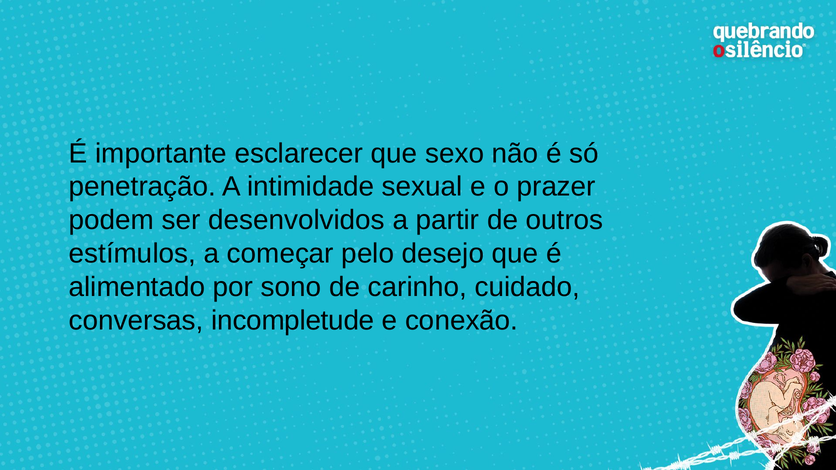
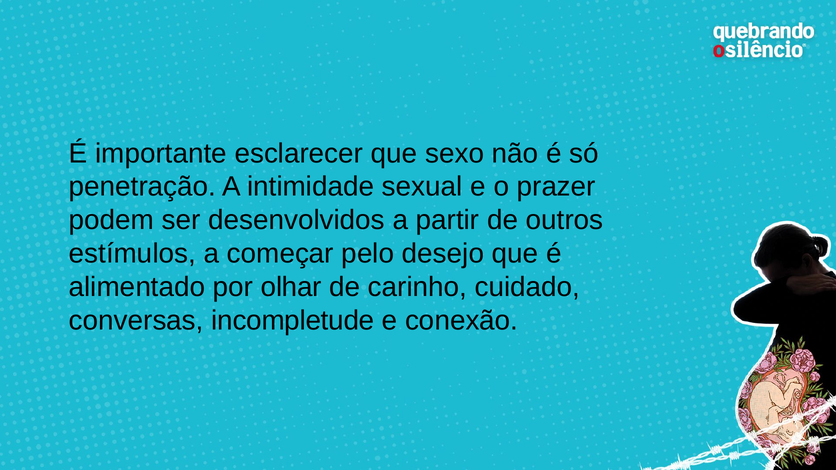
sono: sono -> olhar
